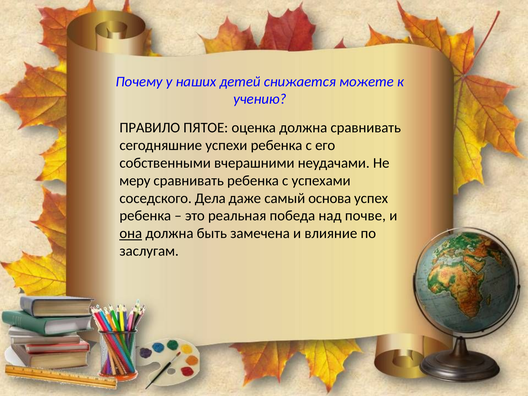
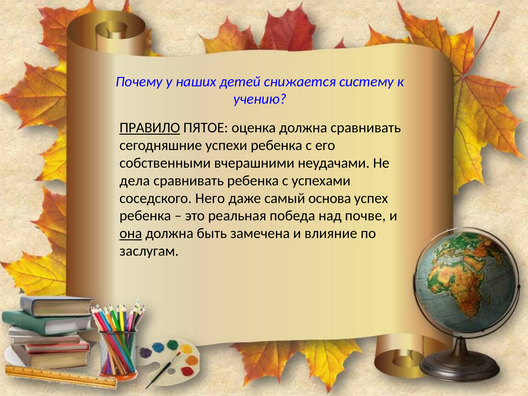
можете: можете -> систему
ПРАВИЛО underline: none -> present
меру: меру -> дела
Дела: Дела -> Него
